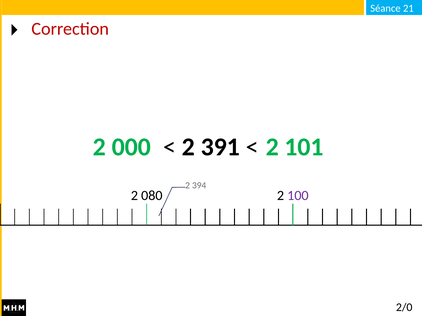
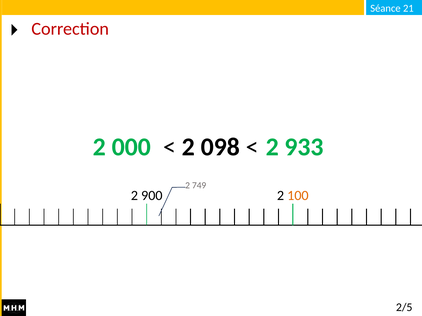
391: 391 -> 098
101: 101 -> 933
394: 394 -> 749
080: 080 -> 900
100 colour: purple -> orange
2/0: 2/0 -> 2/5
